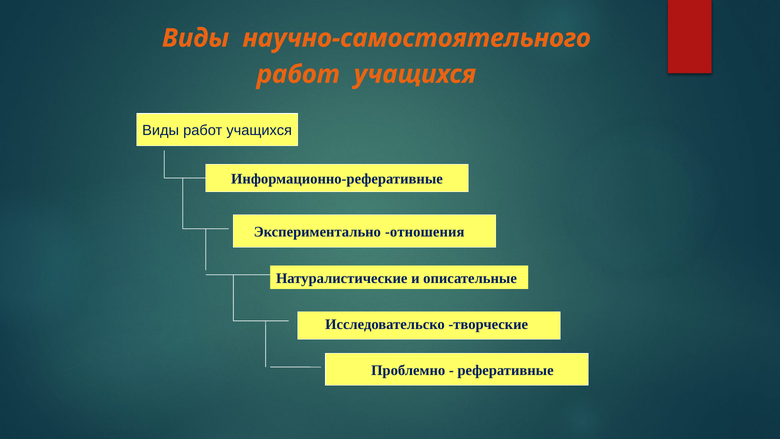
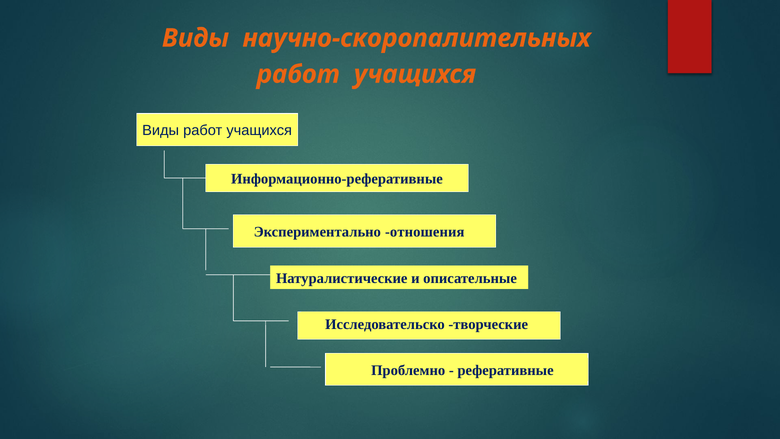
научно-самостоятельного: научно-самостоятельного -> научно-скоропалительных
